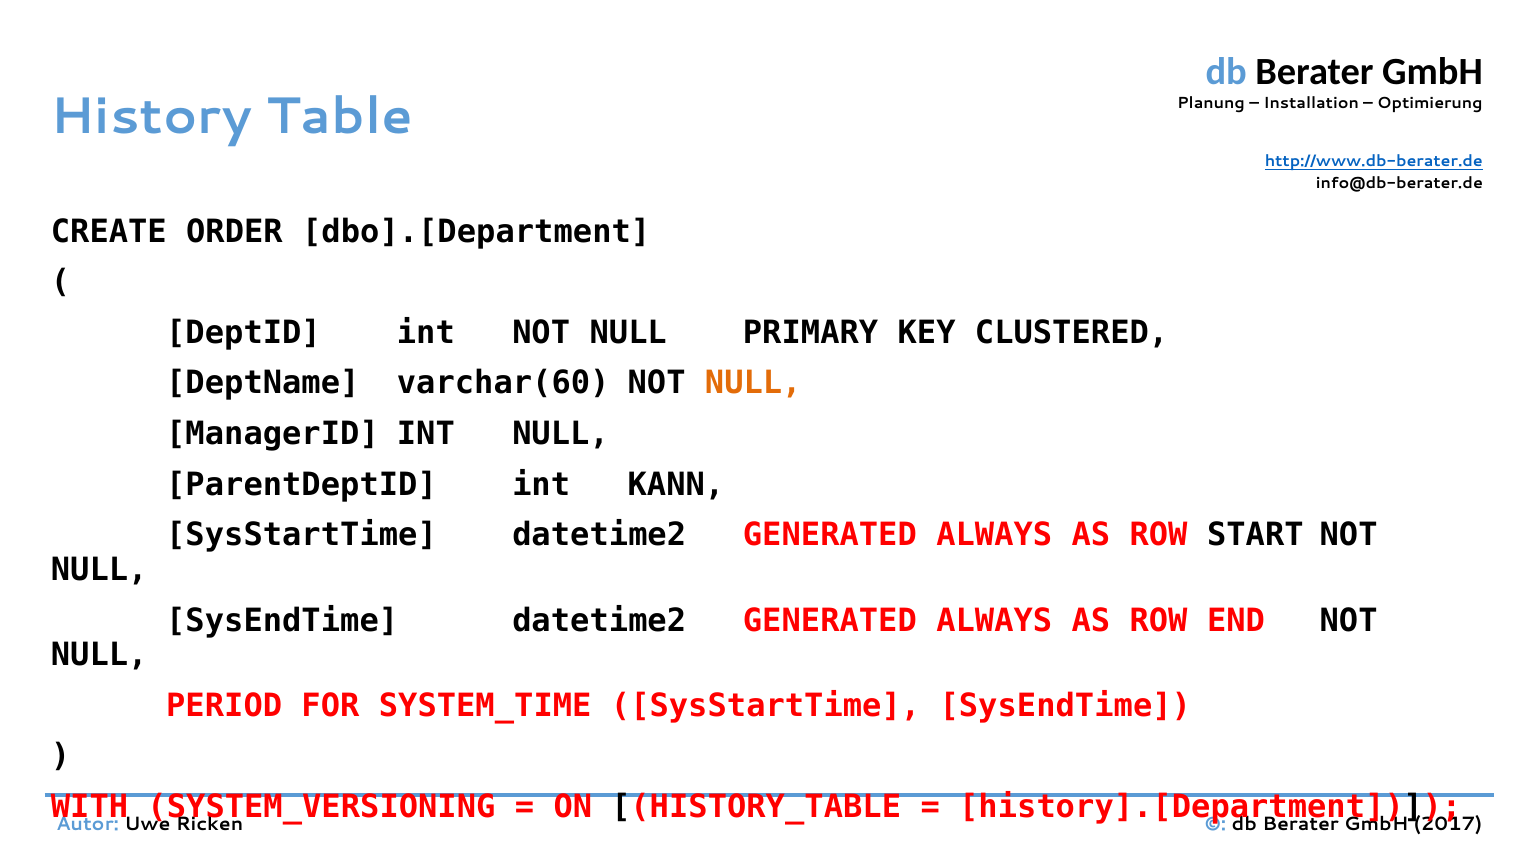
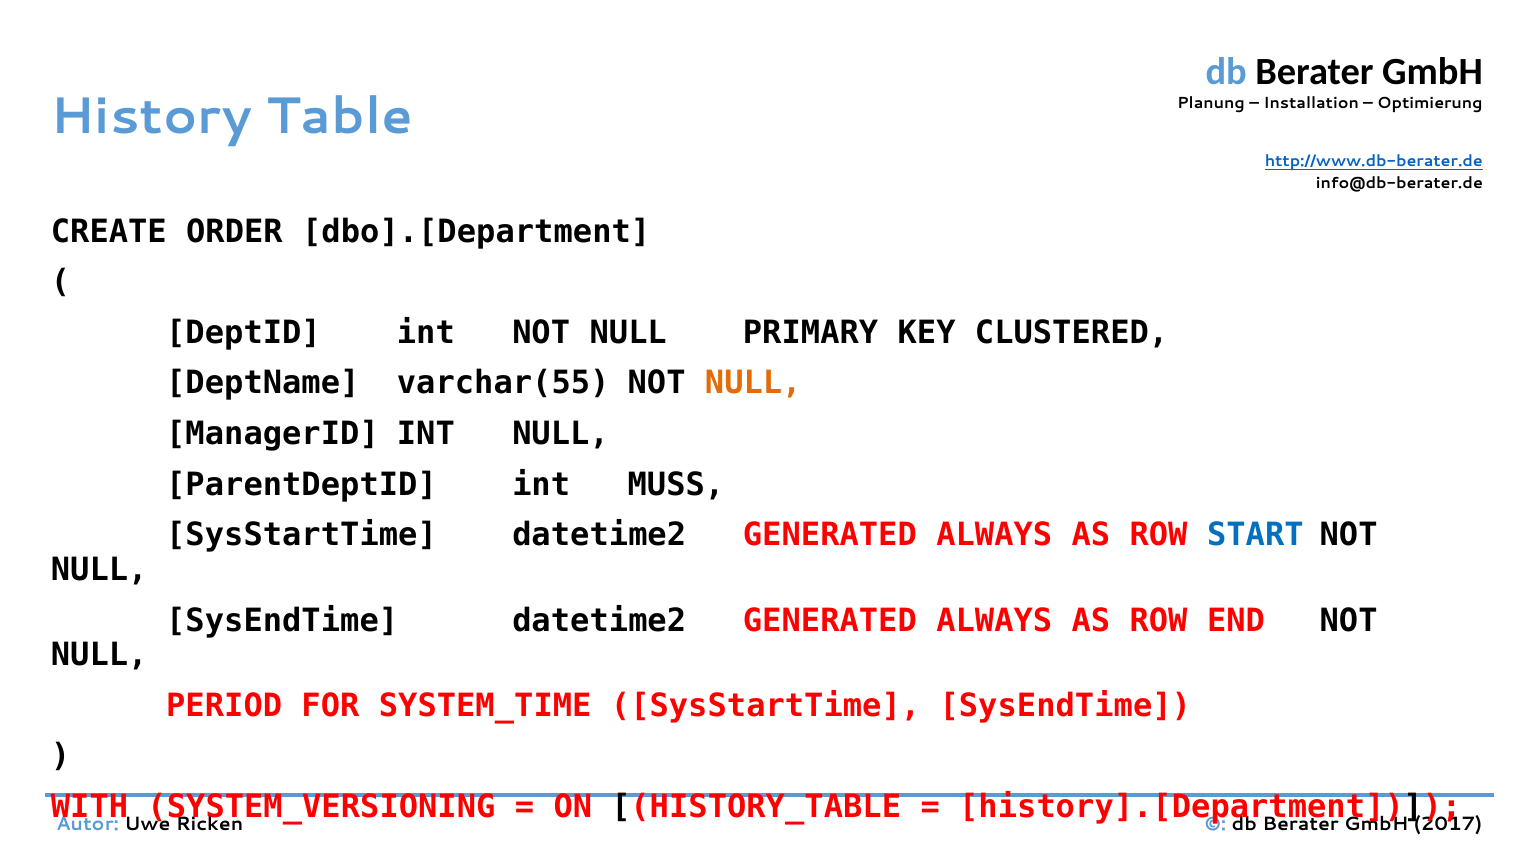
varchar(60: varchar(60 -> varchar(55
KANN: KANN -> MUSS
START colour: black -> blue
